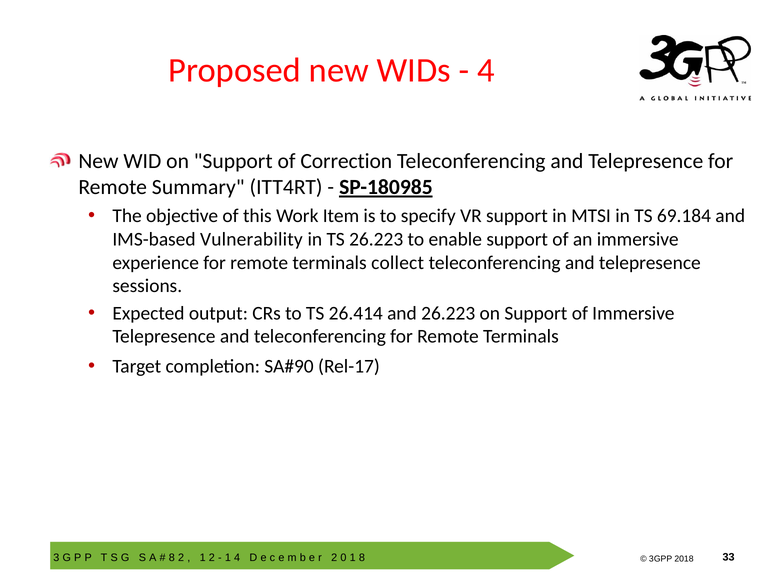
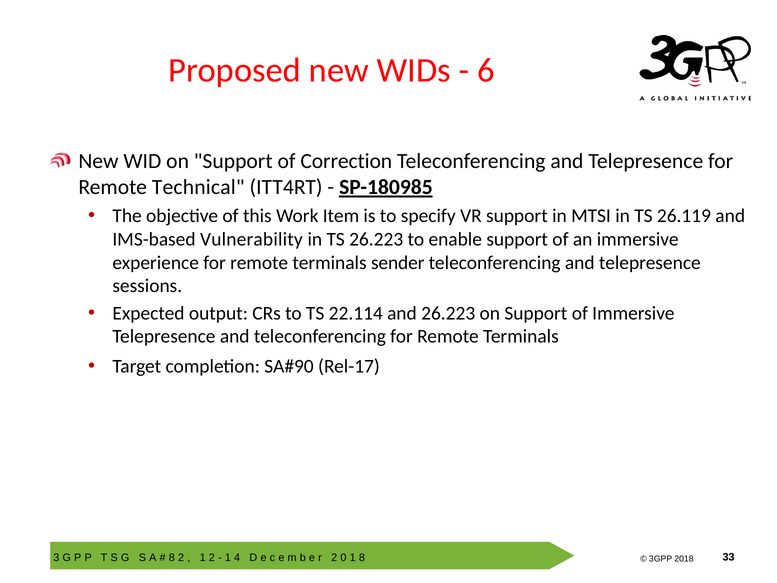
4 at (486, 70): 4 -> 6
Summary: Summary -> Technical
69.184: 69.184 -> 26.119
collect: collect -> sender
26.414: 26.414 -> 22.114
